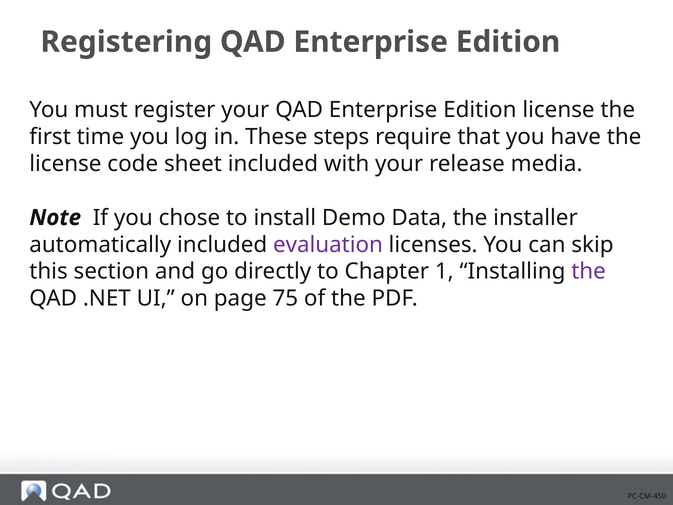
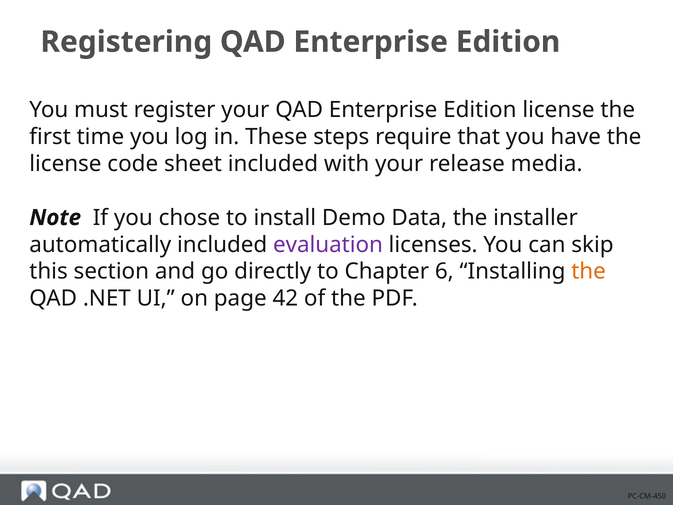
1: 1 -> 6
the at (589, 271) colour: purple -> orange
75: 75 -> 42
